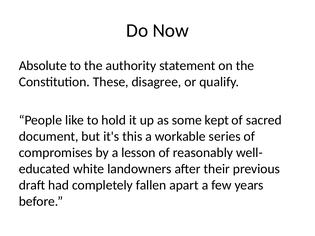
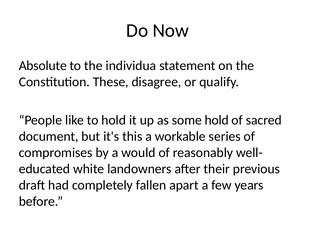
authority: authority -> individua
some kept: kept -> hold
lesson: lesson -> would
